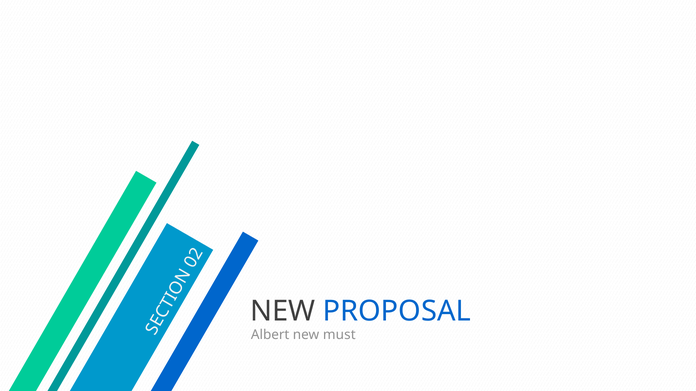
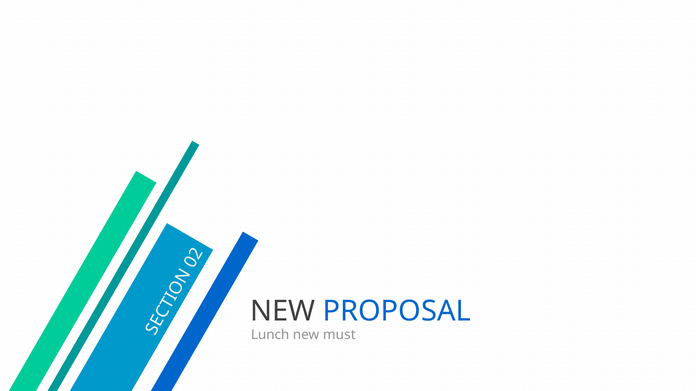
Albert: Albert -> Lunch
